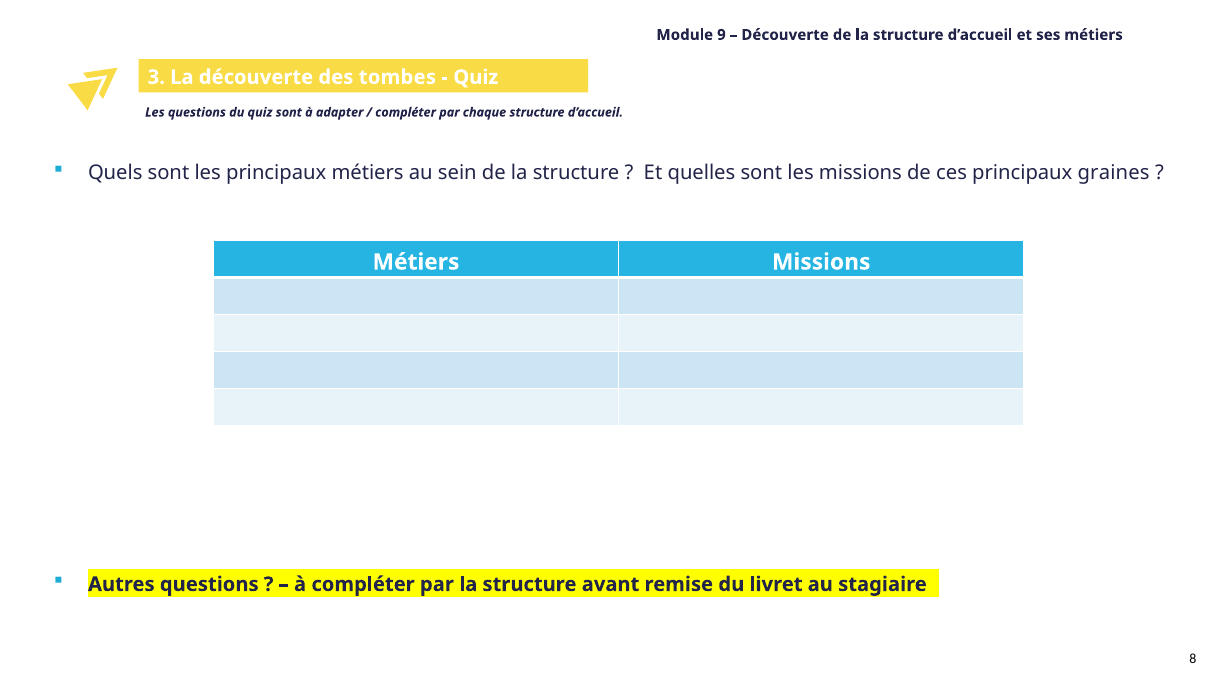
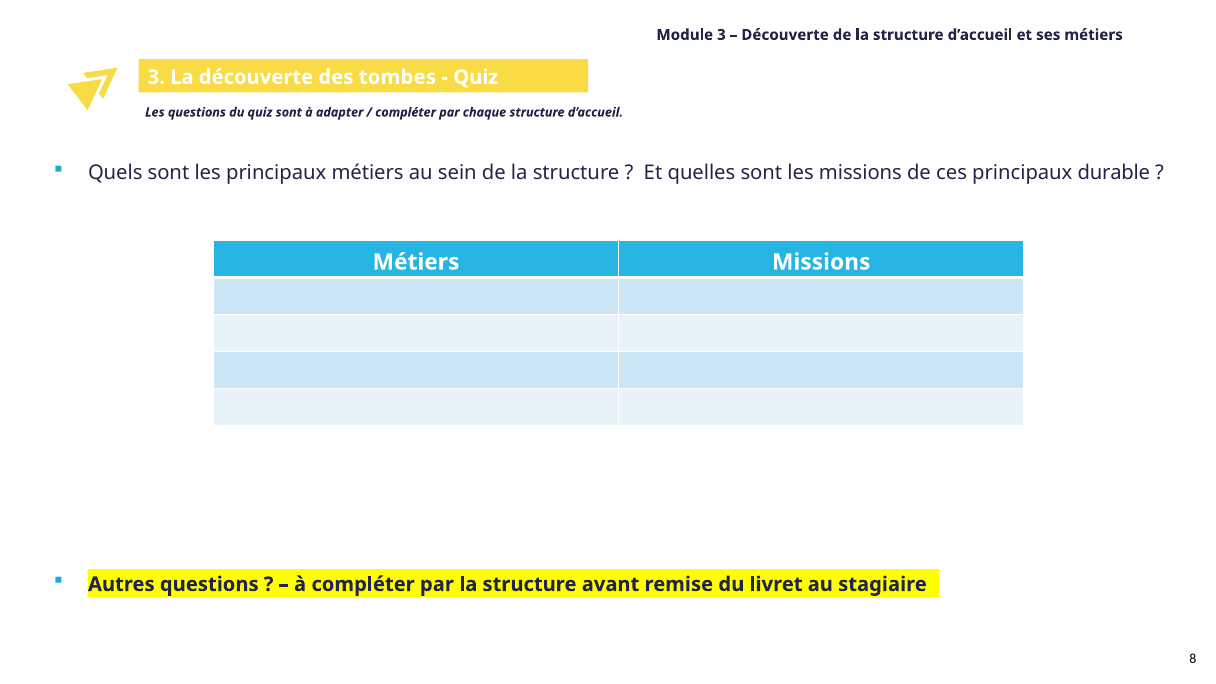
Module 9: 9 -> 3
graines: graines -> durable
